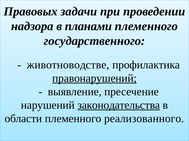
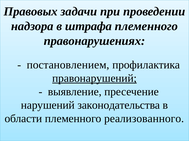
планами: планами -> штрафа
государственного: государственного -> правонарушениях
животноводстве: животноводстве -> постановлением
законодательства underline: present -> none
